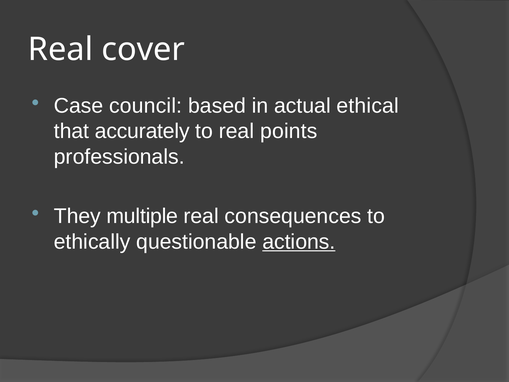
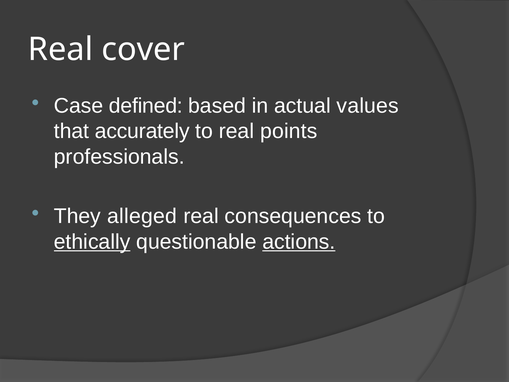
council: council -> defined
ethical: ethical -> values
multiple: multiple -> alleged
ethically underline: none -> present
